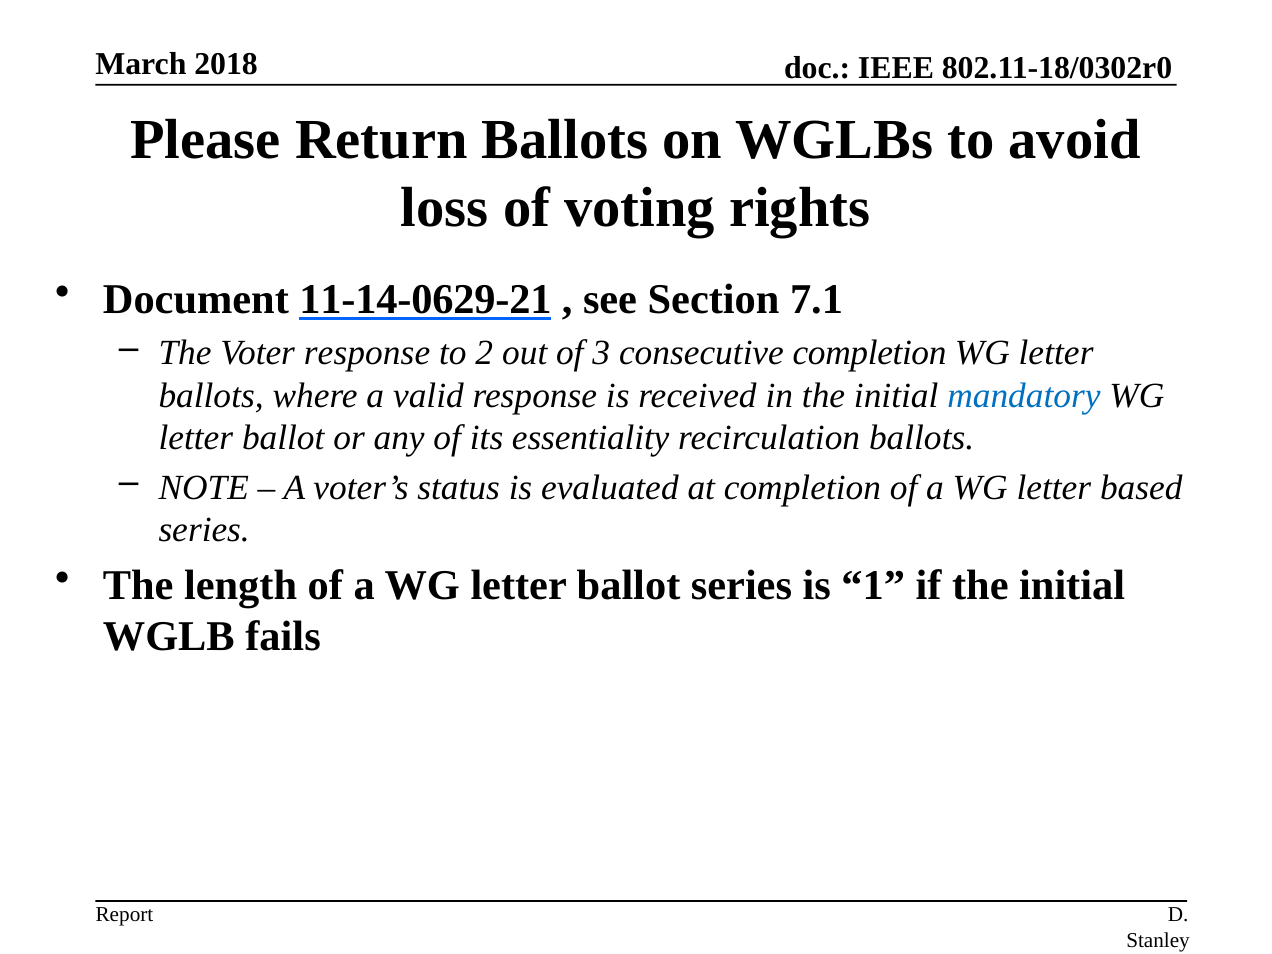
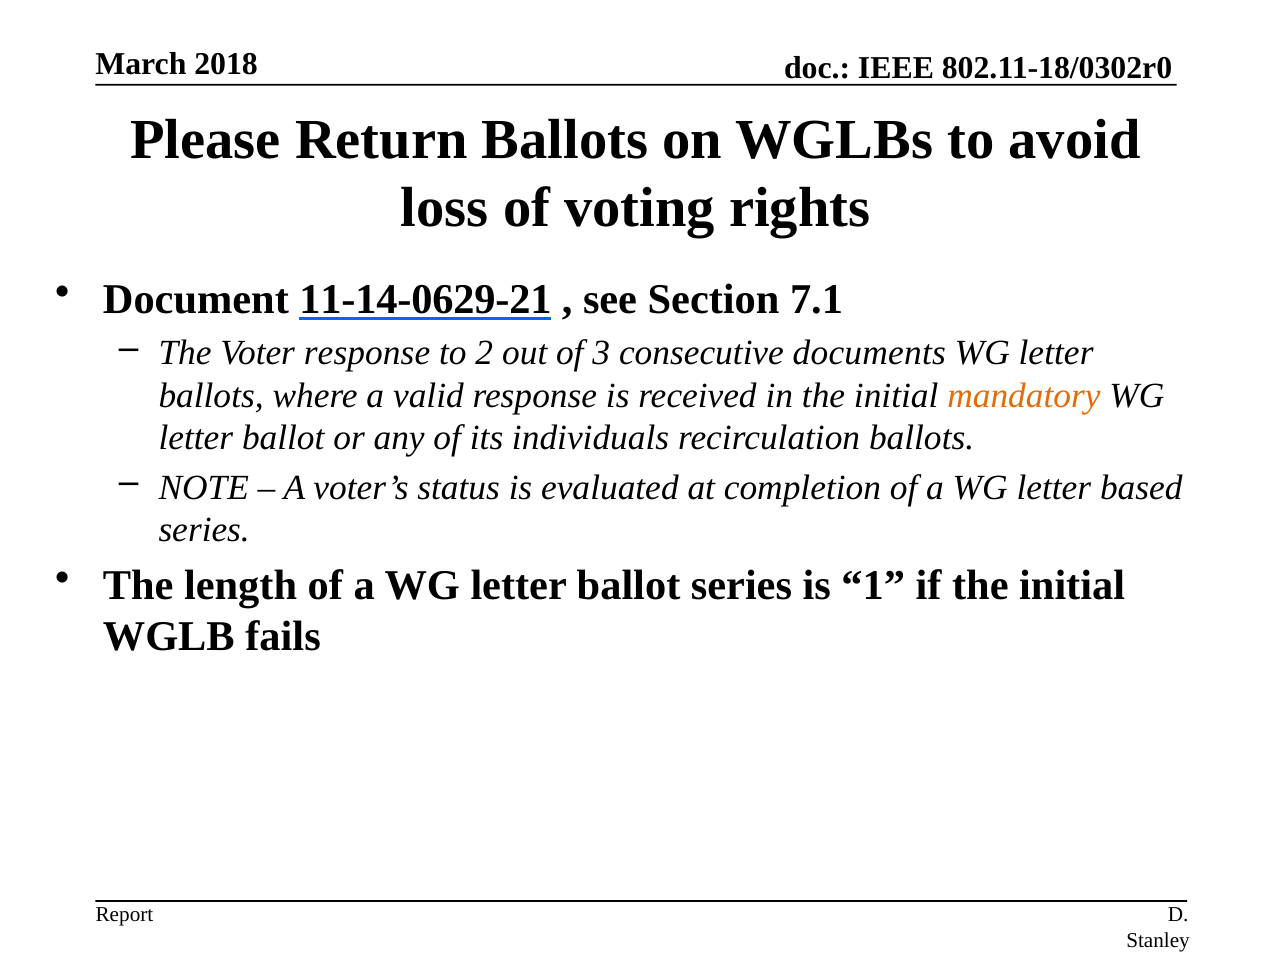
consecutive completion: completion -> documents
mandatory colour: blue -> orange
essentiality: essentiality -> individuals
